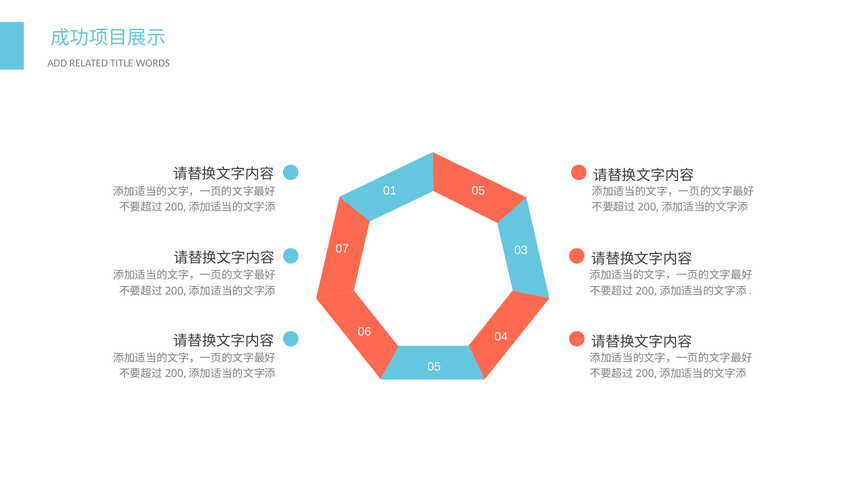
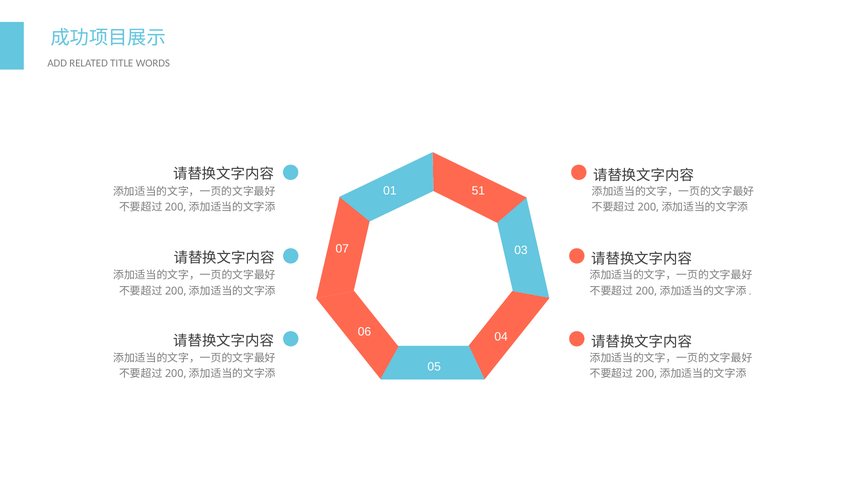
01 05: 05 -> 51
